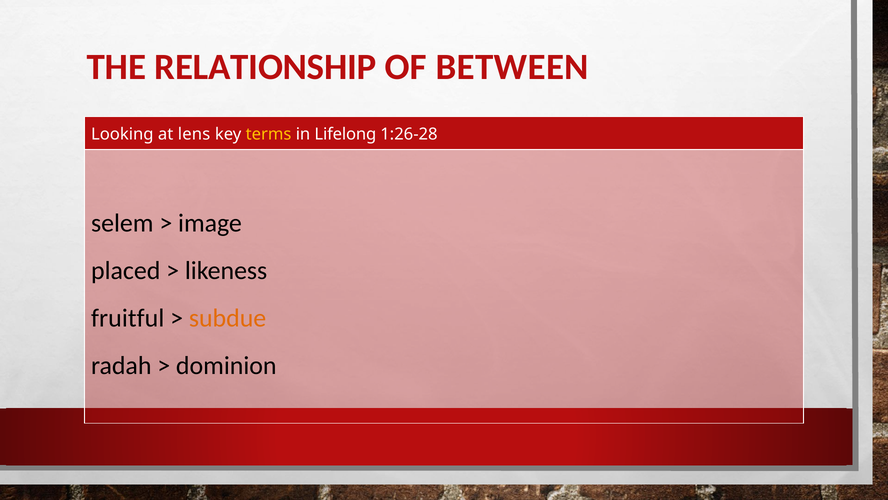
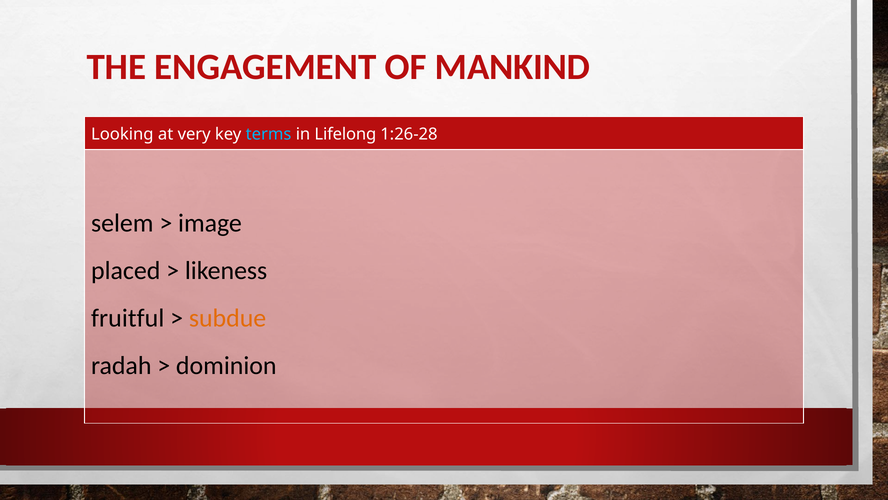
RELATIONSHIP: RELATIONSHIP -> ENGAGEMENT
BETWEEN: BETWEEN -> MANKIND
lens: lens -> very
terms colour: yellow -> light blue
